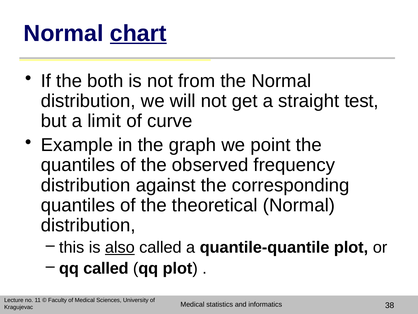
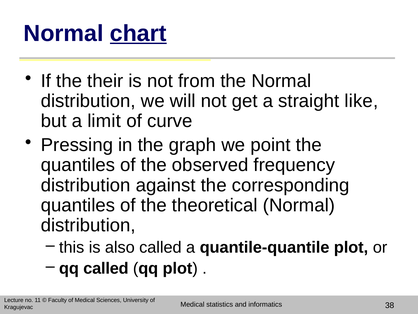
both: both -> their
test: test -> like
Example: Example -> Pressing
also underline: present -> none
